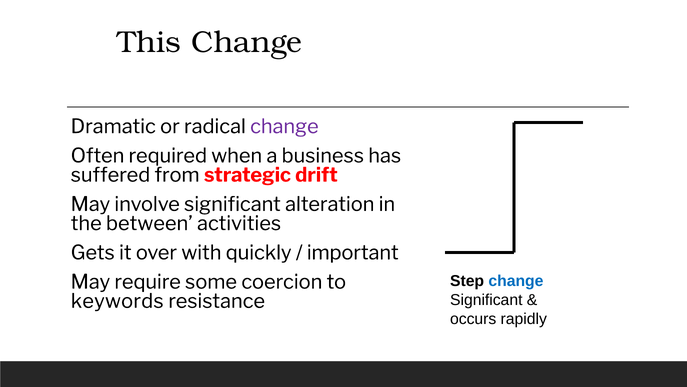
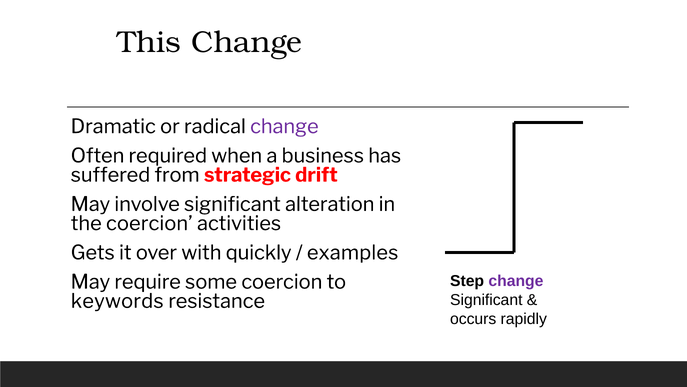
the between: between -> coercion
important: important -> examples
change at (516, 281) colour: blue -> purple
